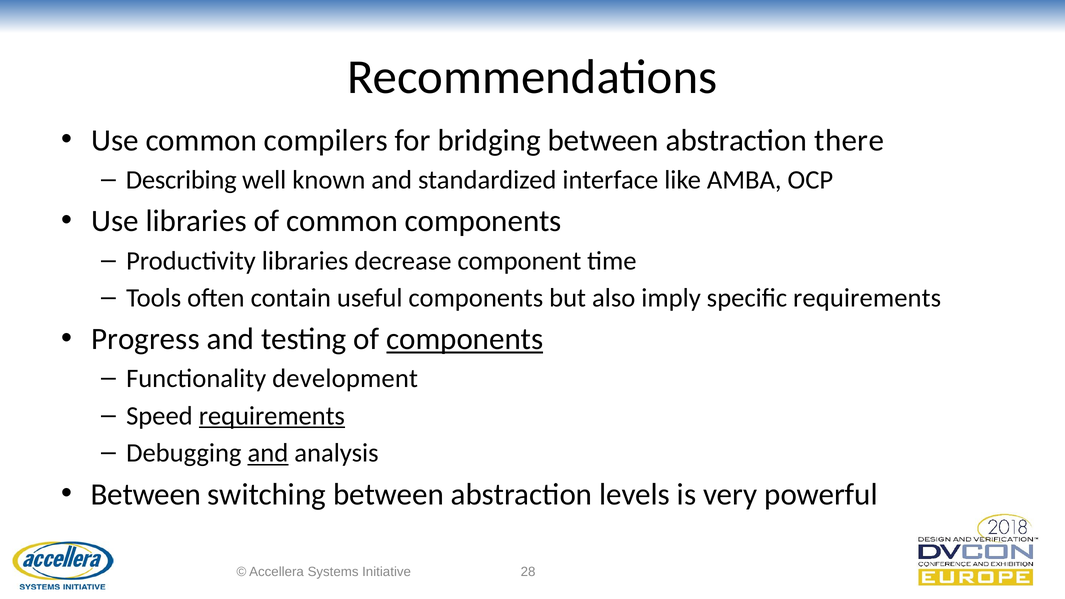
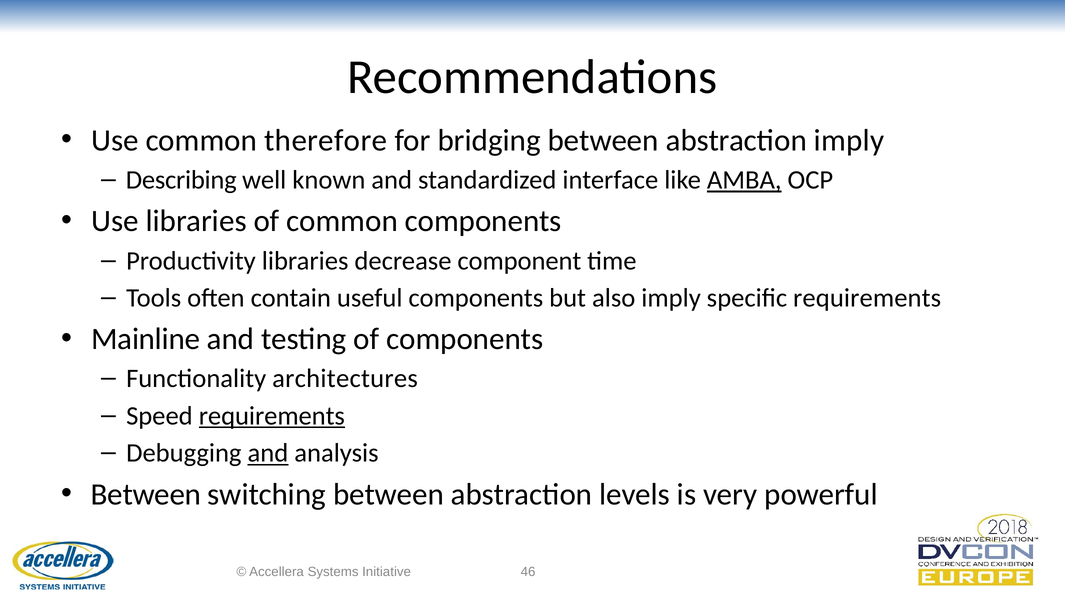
compilers: compilers -> therefore
abstraction there: there -> imply
AMBA underline: none -> present
Progress: Progress -> Mainline
components at (465, 339) underline: present -> none
development: development -> architectures
28: 28 -> 46
